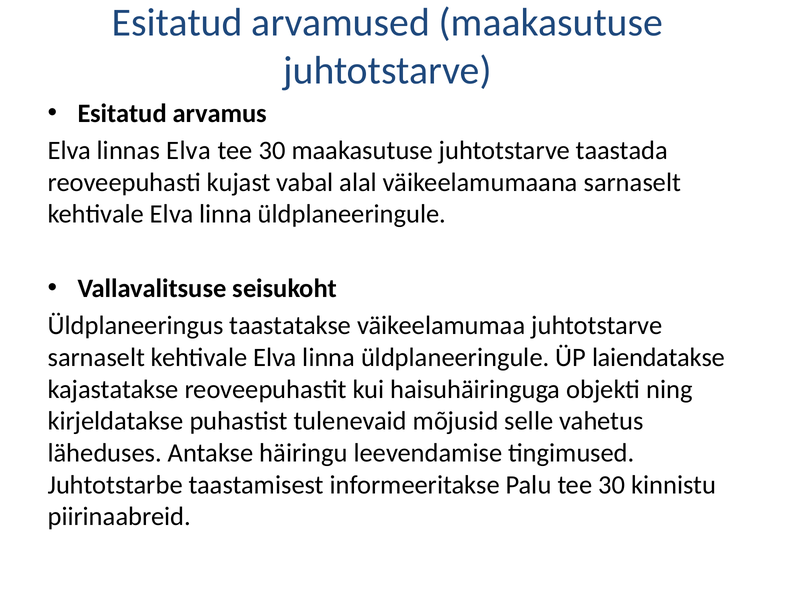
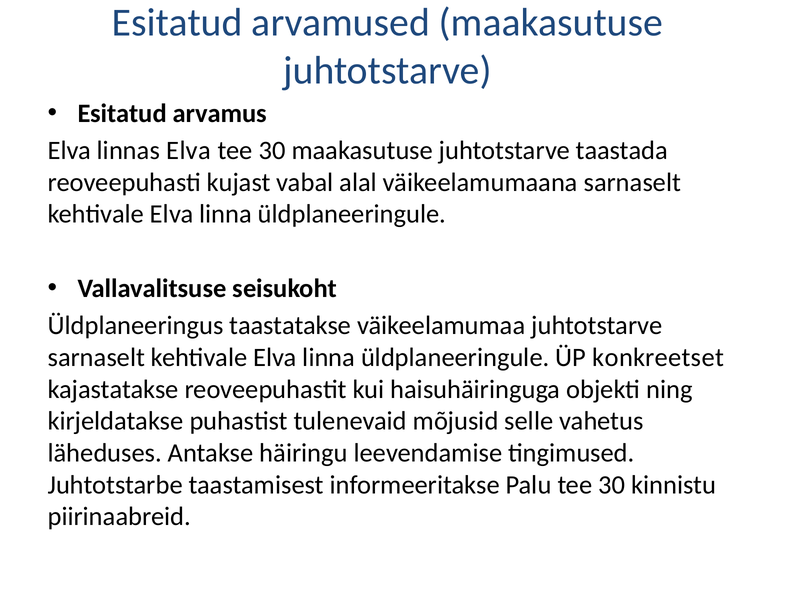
laiendatakse: laiendatakse -> konkreetset
